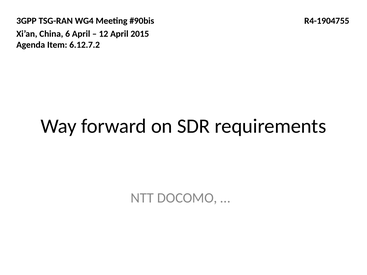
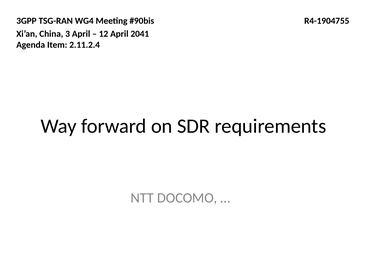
6: 6 -> 3
2015: 2015 -> 2041
6.12.7.2: 6.12.7.2 -> 2.11.2.4
